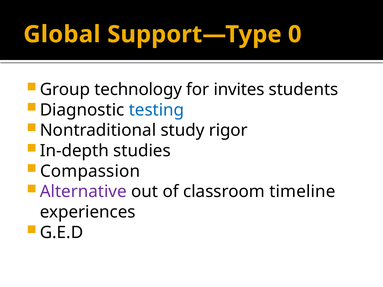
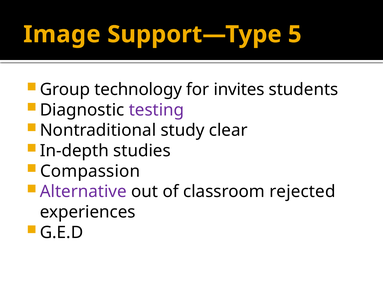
Global: Global -> Image
0: 0 -> 5
testing colour: blue -> purple
rigor: rigor -> clear
timeline: timeline -> rejected
